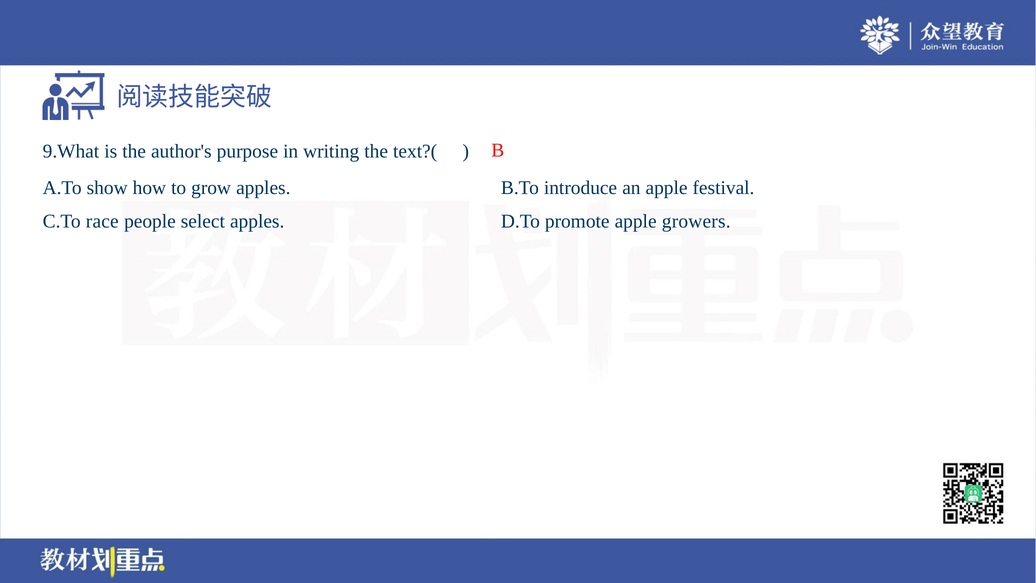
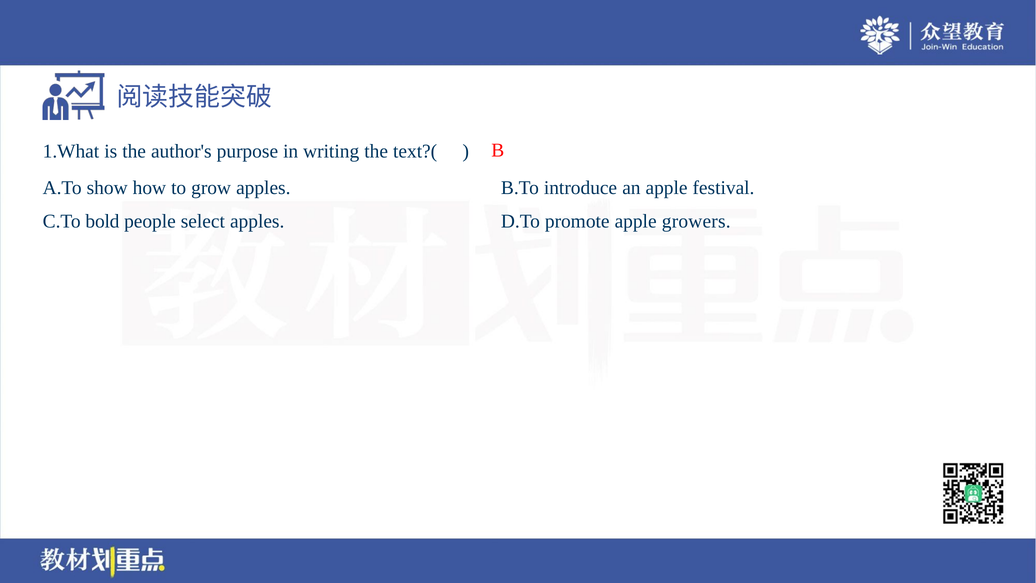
9.What: 9.What -> 1.What
race: race -> bold
